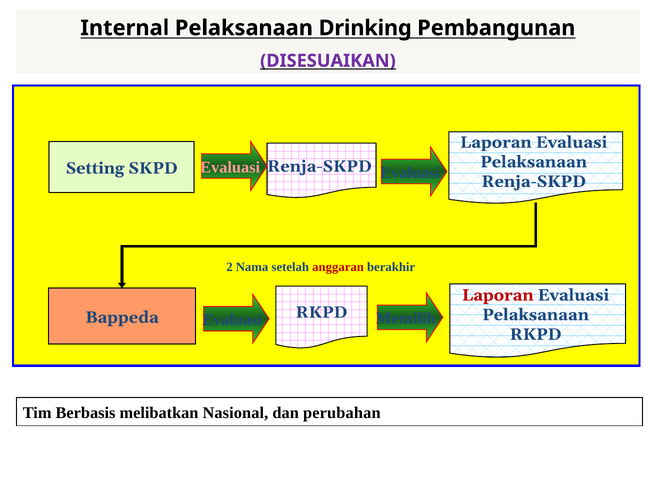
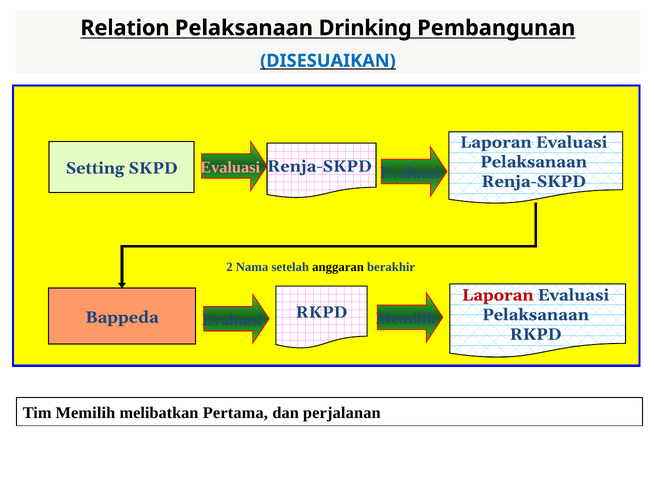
Internal: Internal -> Relation
DISESUAIKAN colour: purple -> blue
anggaran colour: red -> black
Tim Berbasis: Berbasis -> Memilih
Nasional: Nasional -> Pertama
perubahan: perubahan -> perjalanan
